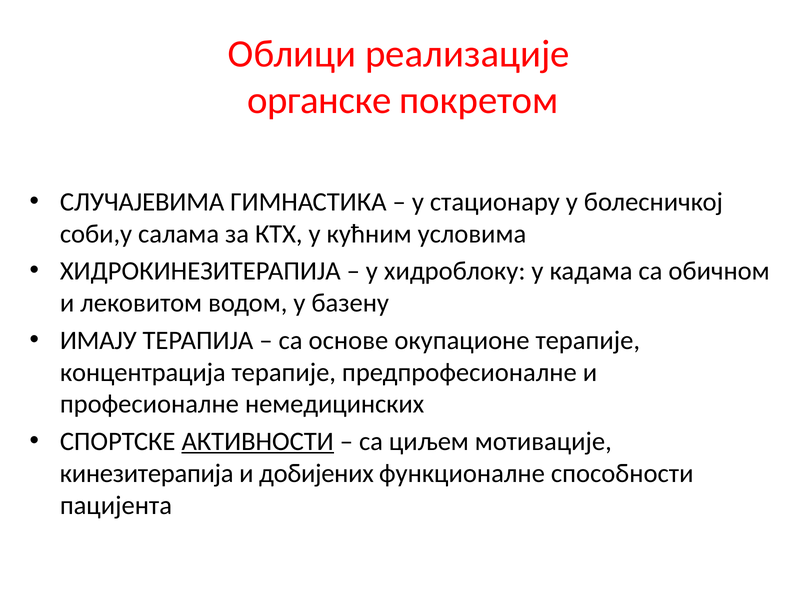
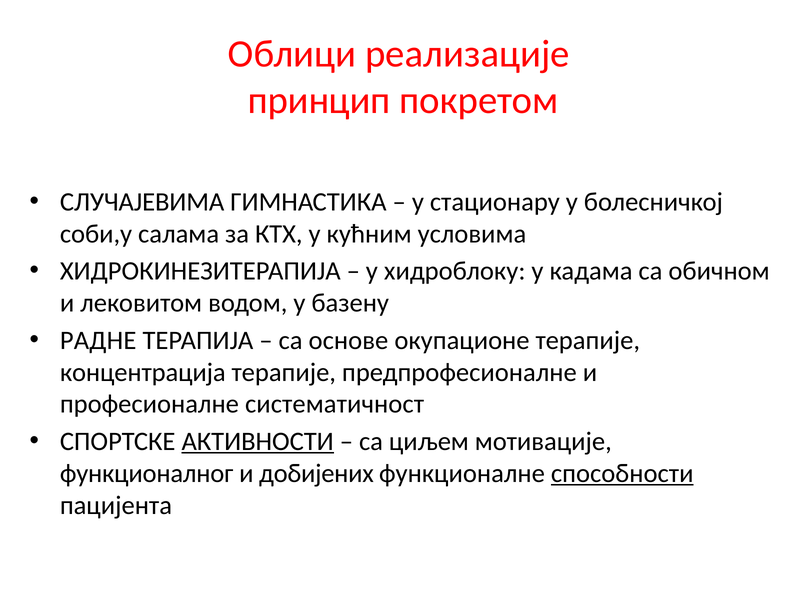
органске: органске -> принцип
ИМАЈУ: ИМАЈУ -> РАДНЕ
немедицинских: немедицинских -> систематичност
кинезитерапија: кинезитерапија -> функционалног
способности underline: none -> present
